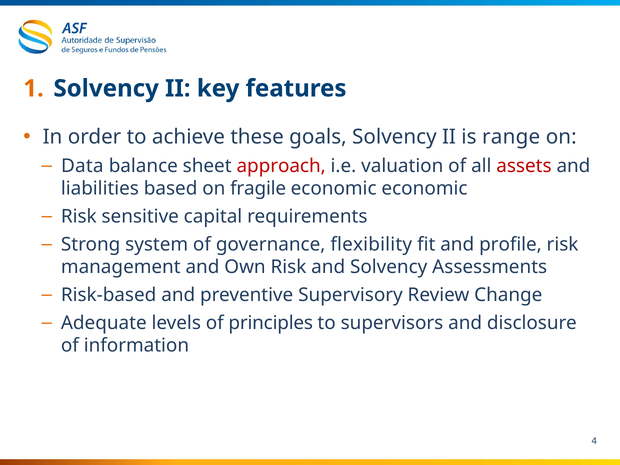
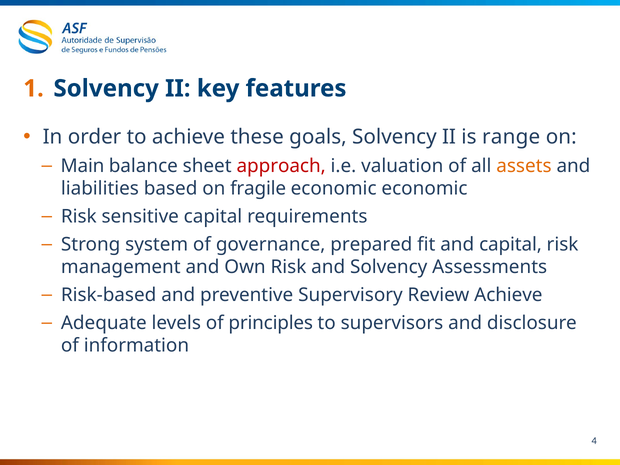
Data: Data -> Main
assets colour: red -> orange
flexibility: flexibility -> prepared
and profile: profile -> capital
Review Change: Change -> Achieve
